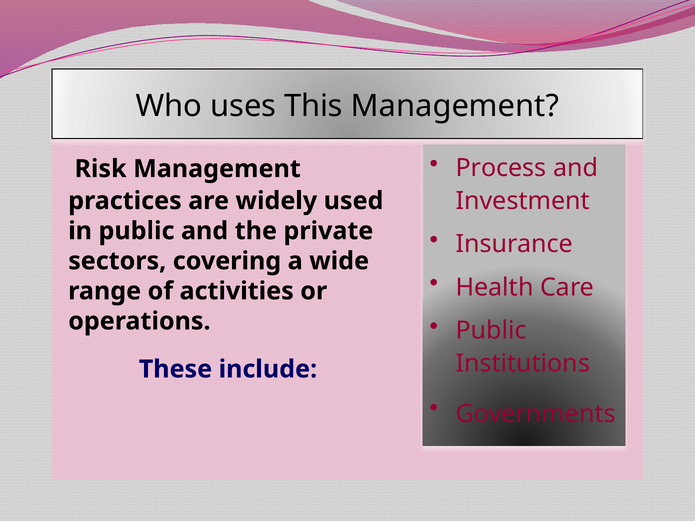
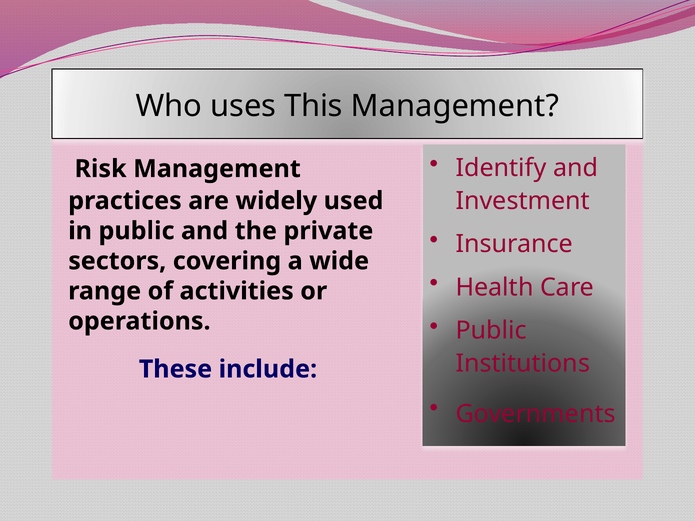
Process: Process -> Identify
